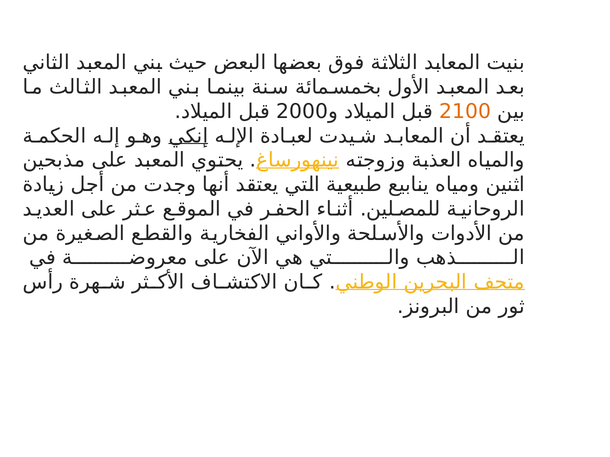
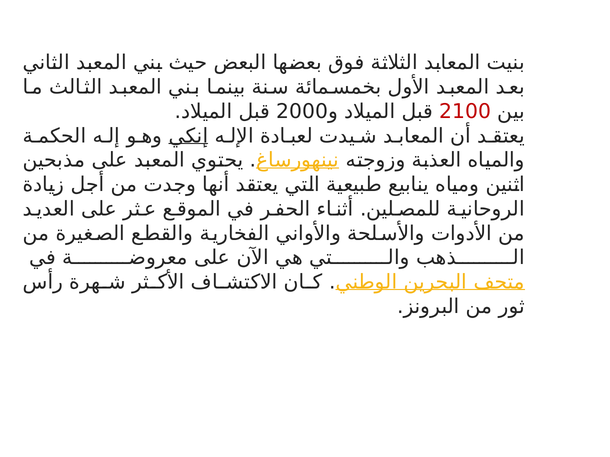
2100 colour: orange -> red
